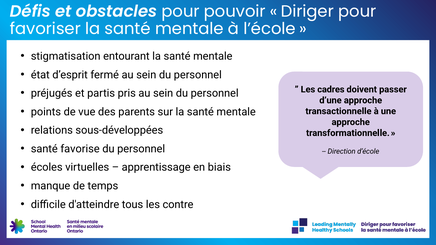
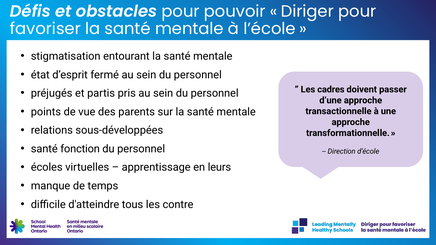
favorise: favorise -> fonction
biais: biais -> leurs
